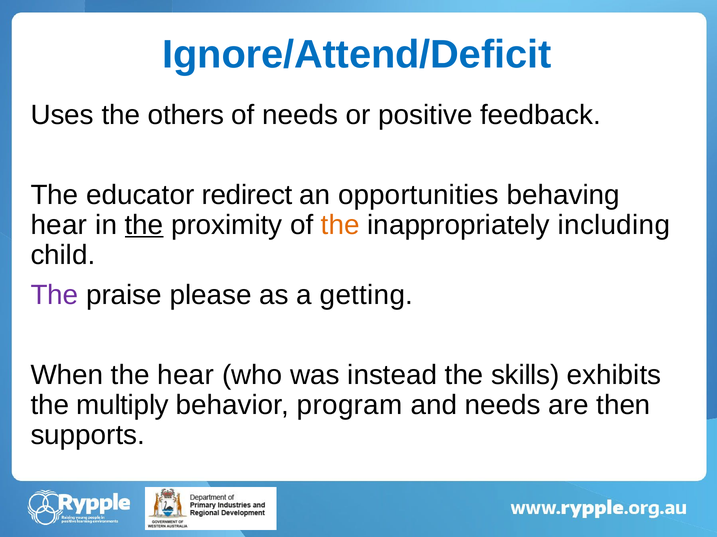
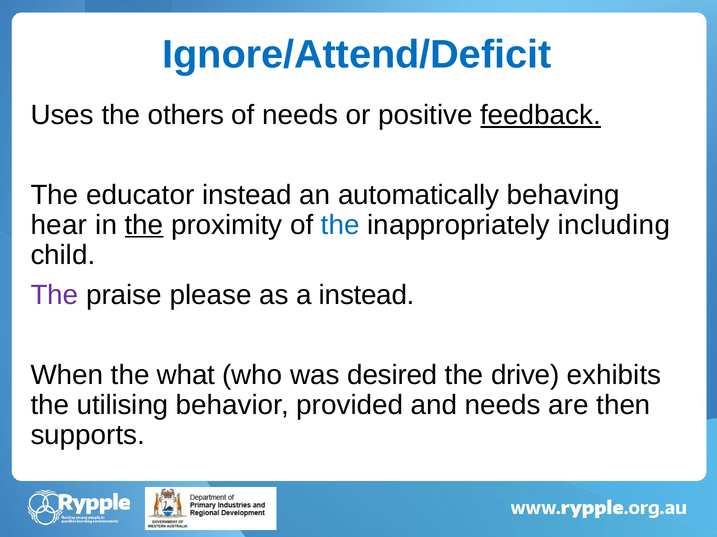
feedback underline: none -> present
educator redirect: redirect -> instead
opportunities: opportunities -> automatically
the at (340, 225) colour: orange -> blue
a getting: getting -> instead
the hear: hear -> what
instead: instead -> desired
skills: skills -> drive
multiply: multiply -> utilising
program: program -> provided
